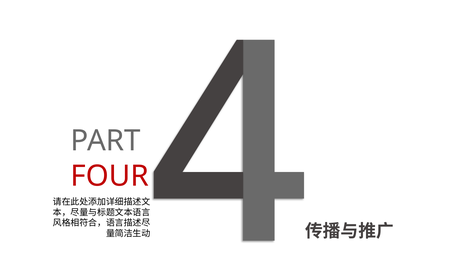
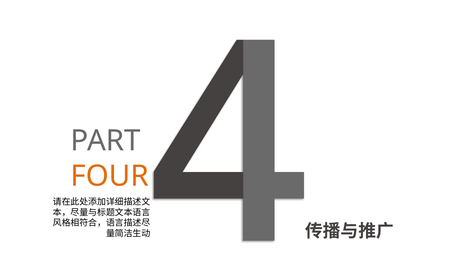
FOUR colour: red -> orange
